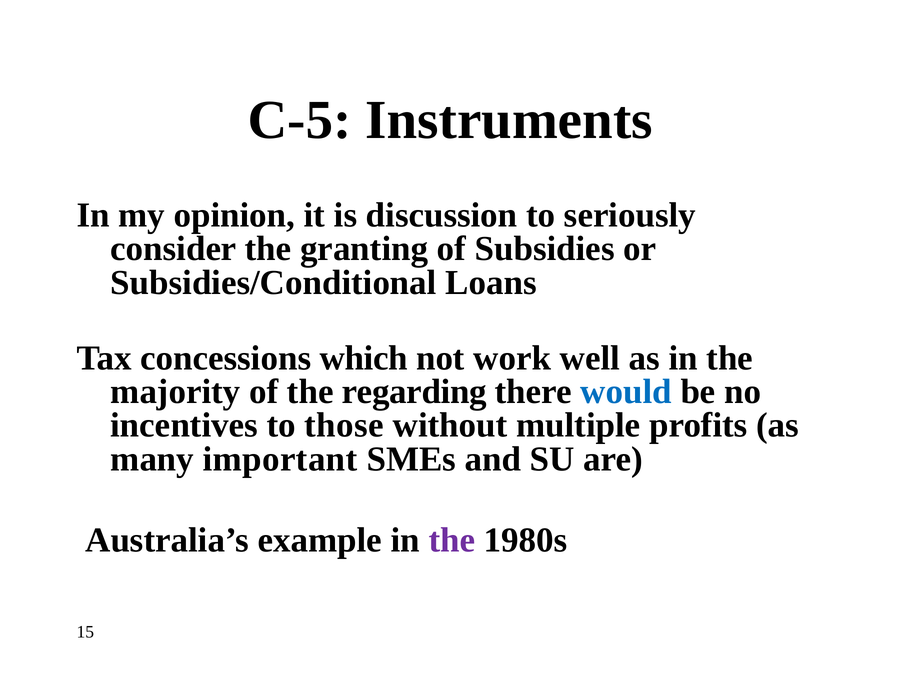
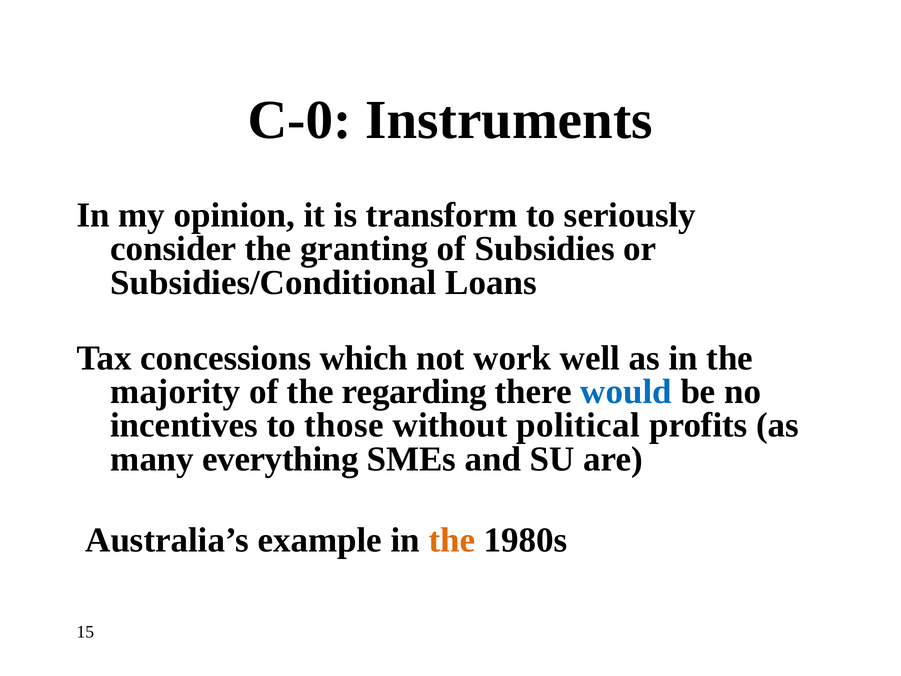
C-5: C-5 -> C-0
discussion: discussion -> transform
multiple: multiple -> political
important: important -> everything
the at (452, 540) colour: purple -> orange
